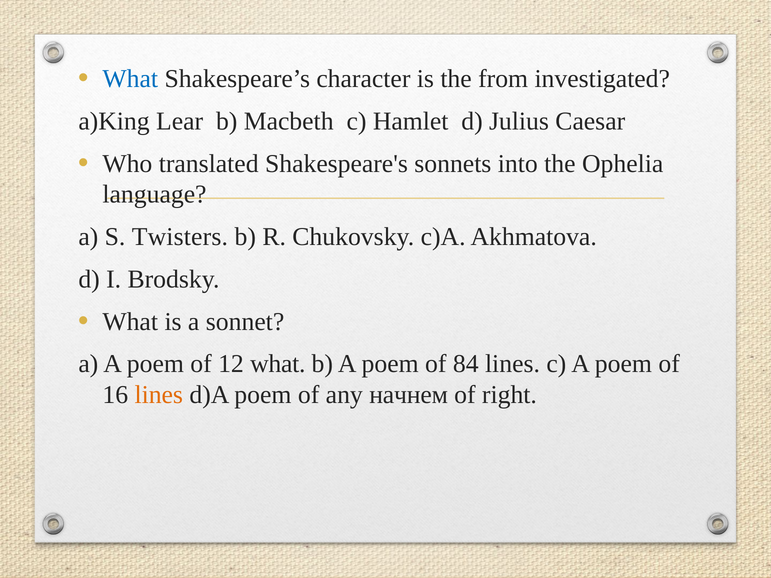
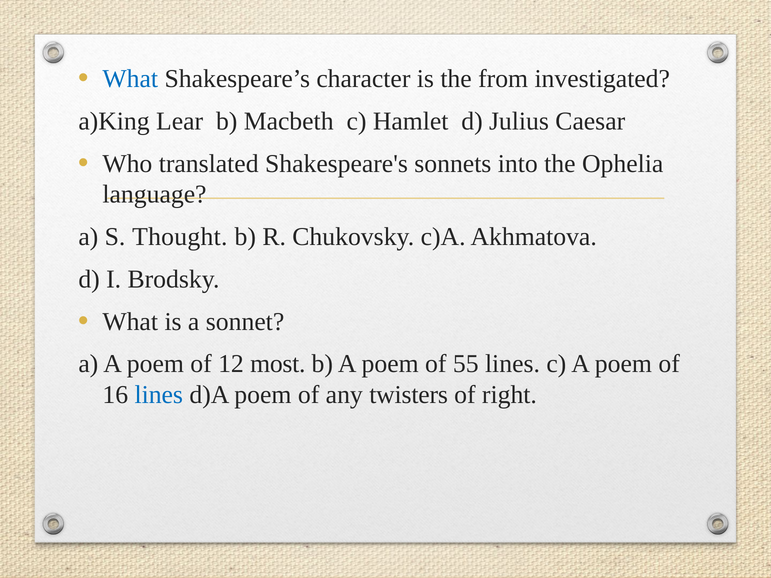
Twisters: Twisters -> Thought
12 what: what -> most
84: 84 -> 55
lines at (159, 395) colour: orange -> blue
начнем: начнем -> twisters
